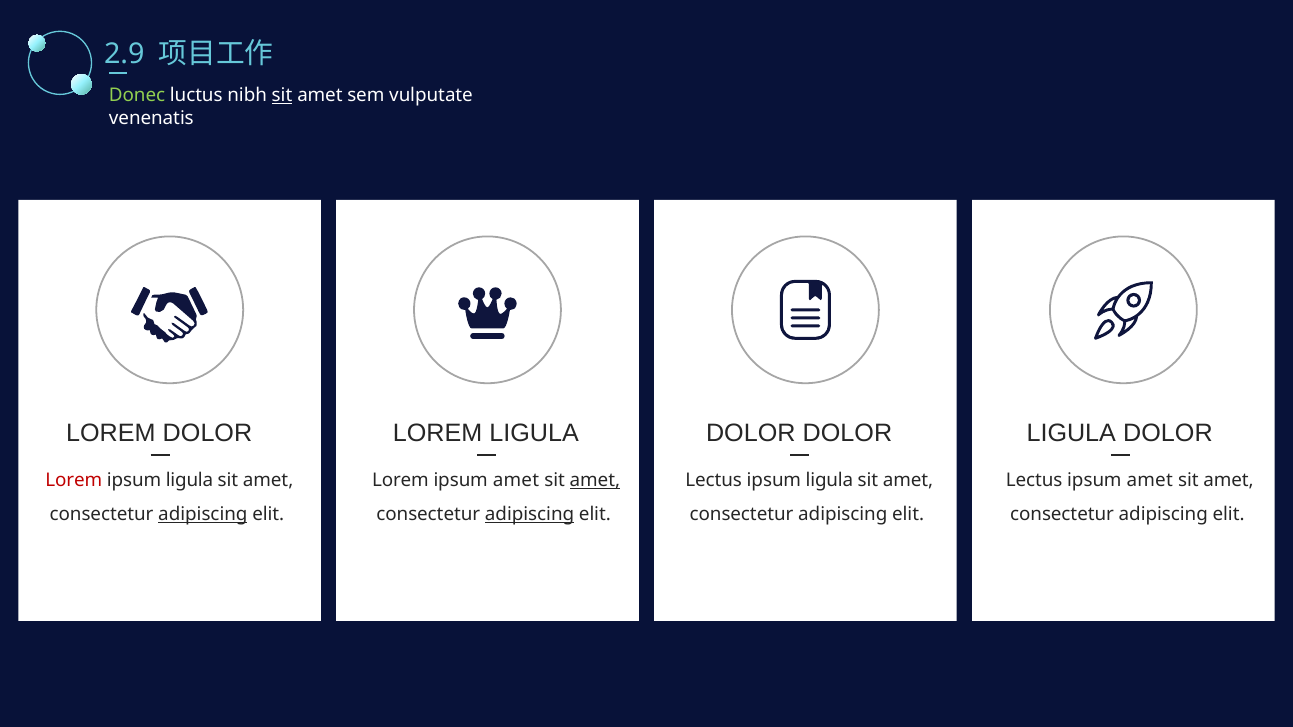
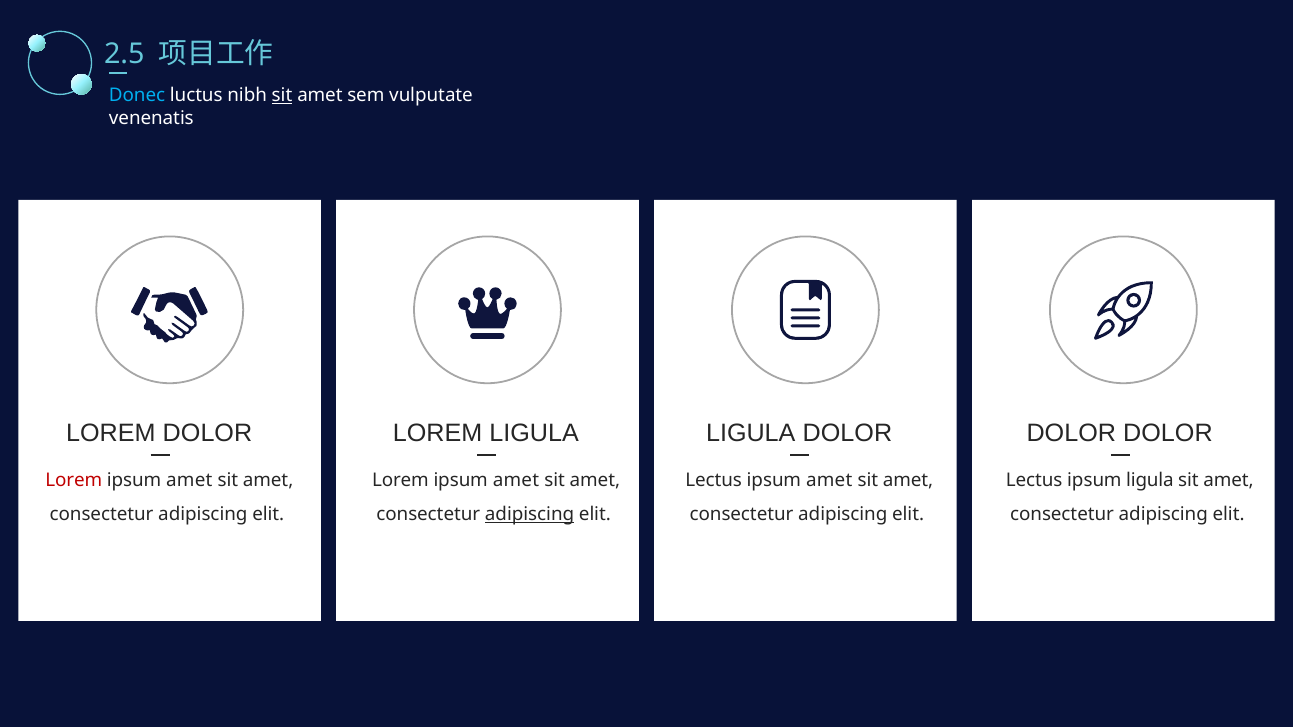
2.9: 2.9 -> 2.5
Donec colour: light green -> light blue
DOLOR at (751, 433): DOLOR -> LIGULA
LIGULA at (1071, 433): LIGULA -> DOLOR
ligula at (189, 481): ligula -> amet
amet at (595, 481) underline: present -> none
ligula at (829, 481): ligula -> amet
amet at (1150, 481): amet -> ligula
adipiscing at (203, 514) underline: present -> none
